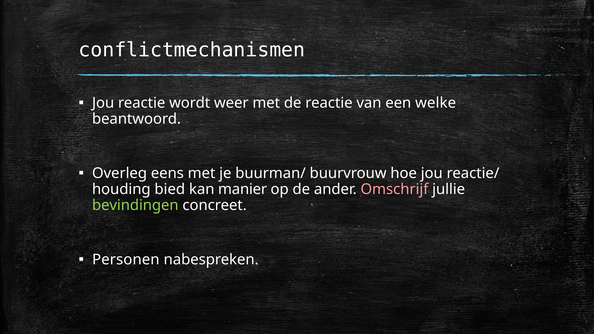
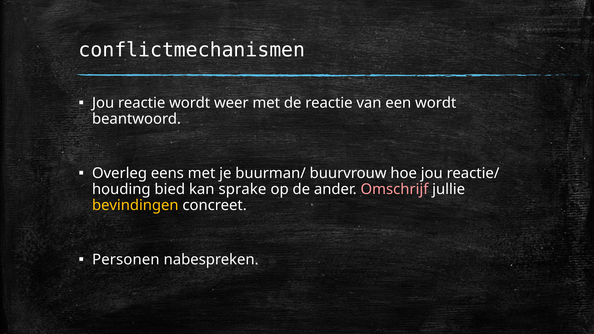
een welke: welke -> wordt
manier: manier -> sprake
bevindingen colour: light green -> yellow
